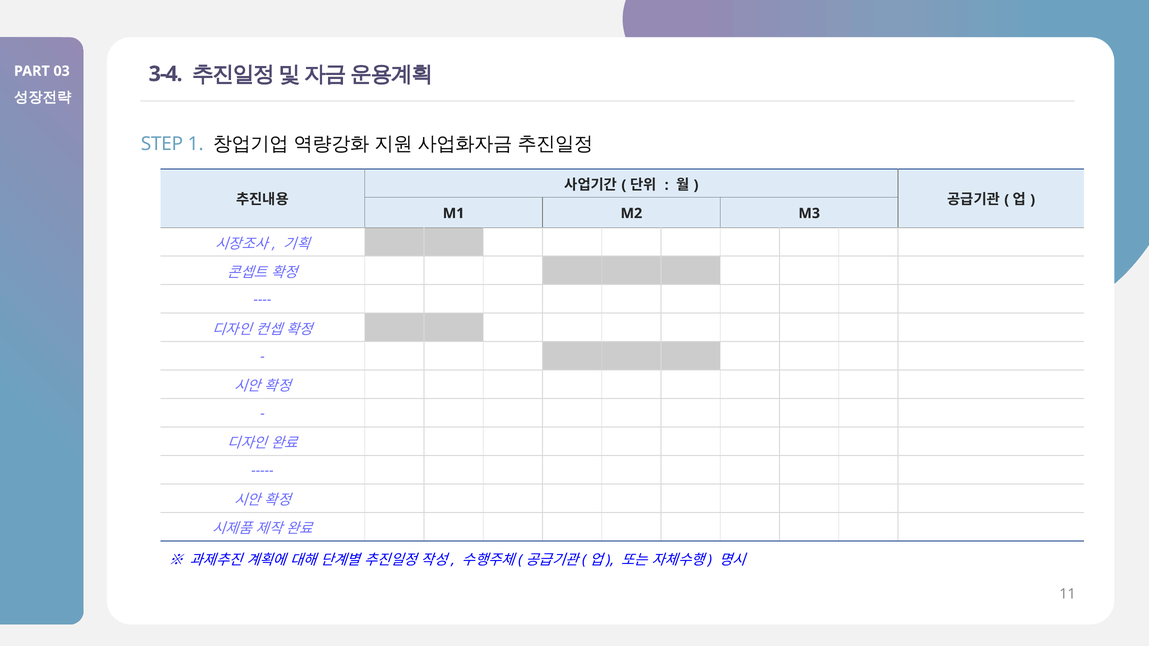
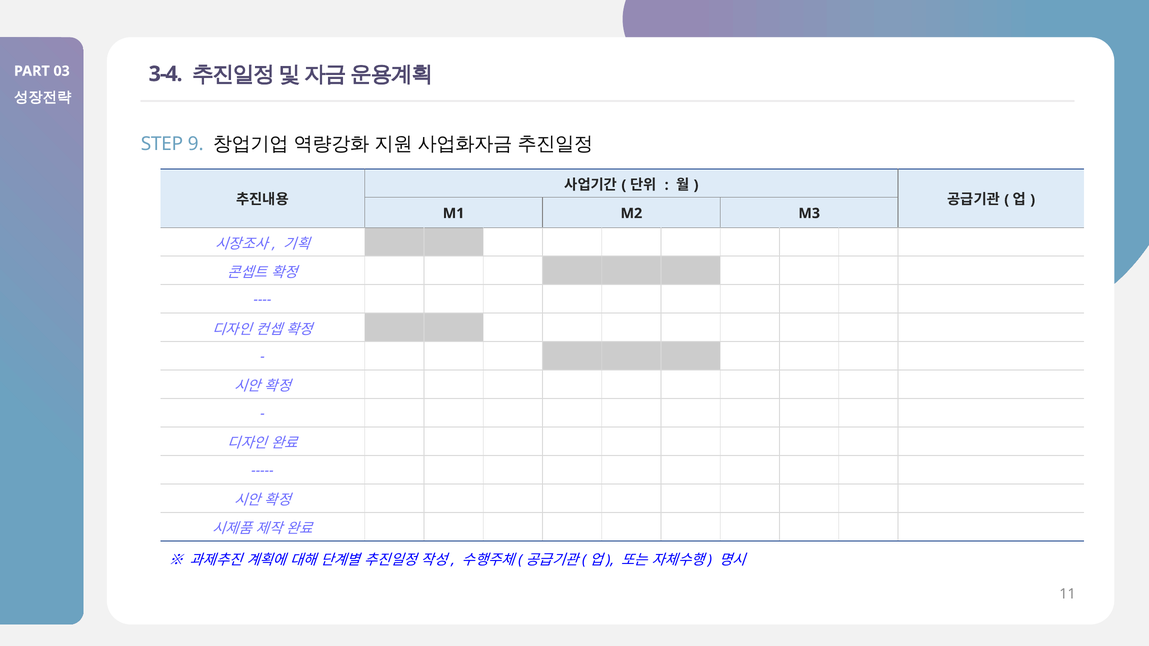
1: 1 -> 9
